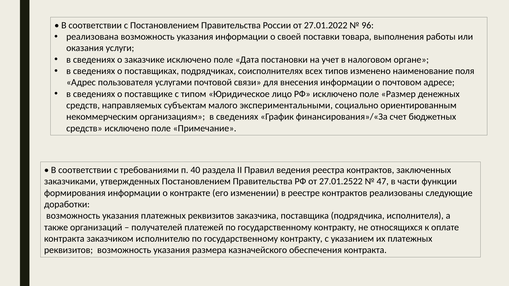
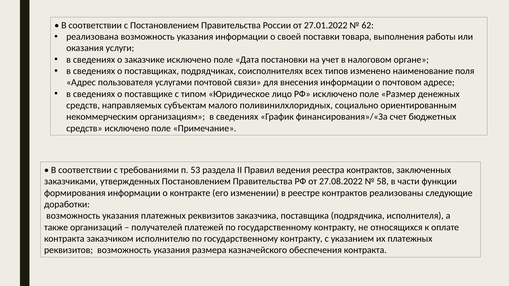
96: 96 -> 62
экспериментальными: экспериментальными -> поливинилхлоридных
40: 40 -> 53
27.01.2522: 27.01.2522 -> 27.08.2022
47: 47 -> 58
